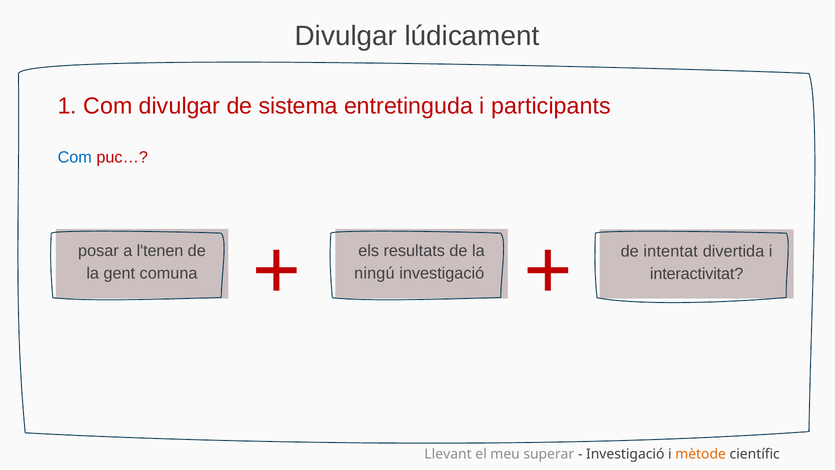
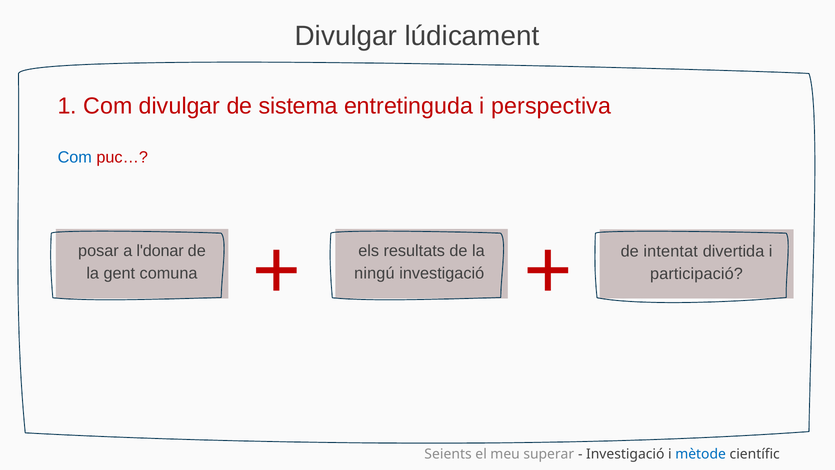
participants: participants -> perspectiva
l'tenen: l'tenen -> l'donar
interactivitat: interactivitat -> participació
Llevant: Llevant -> Seients
mètode colour: orange -> blue
